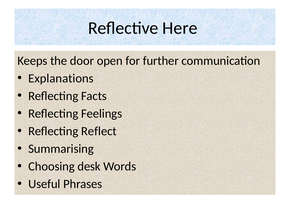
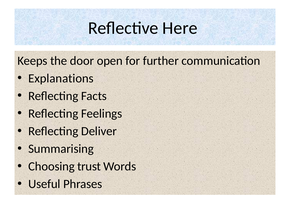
Reflect: Reflect -> Deliver
desk: desk -> trust
